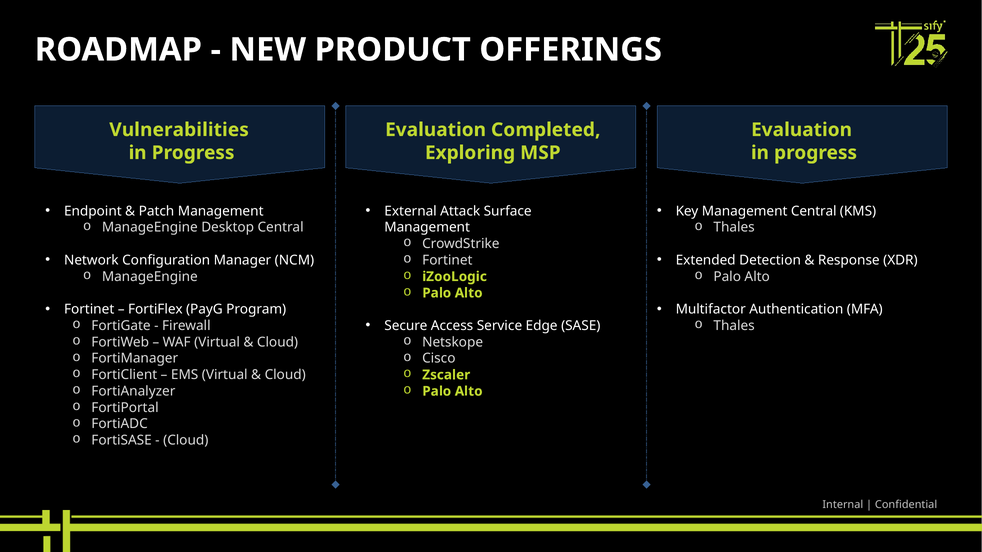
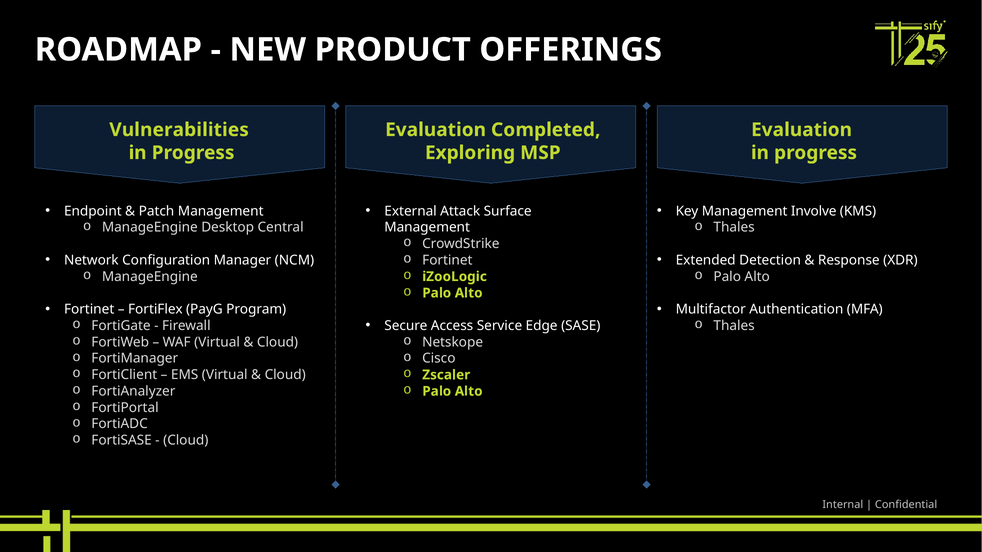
Management Central: Central -> Involve
